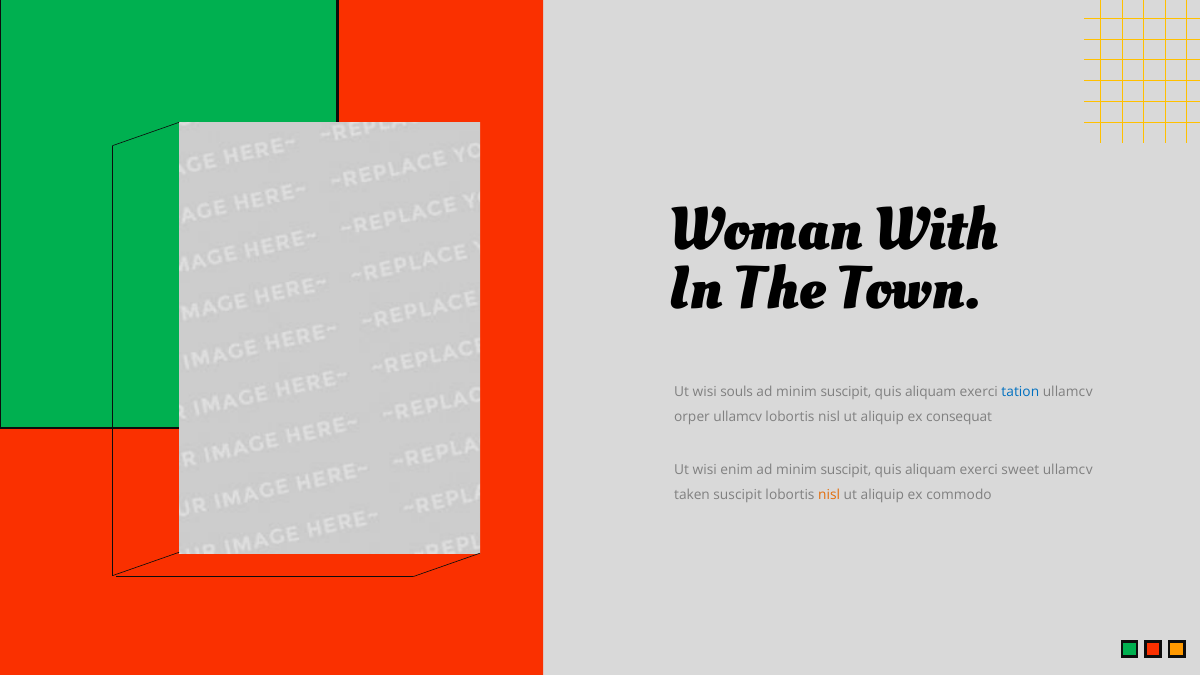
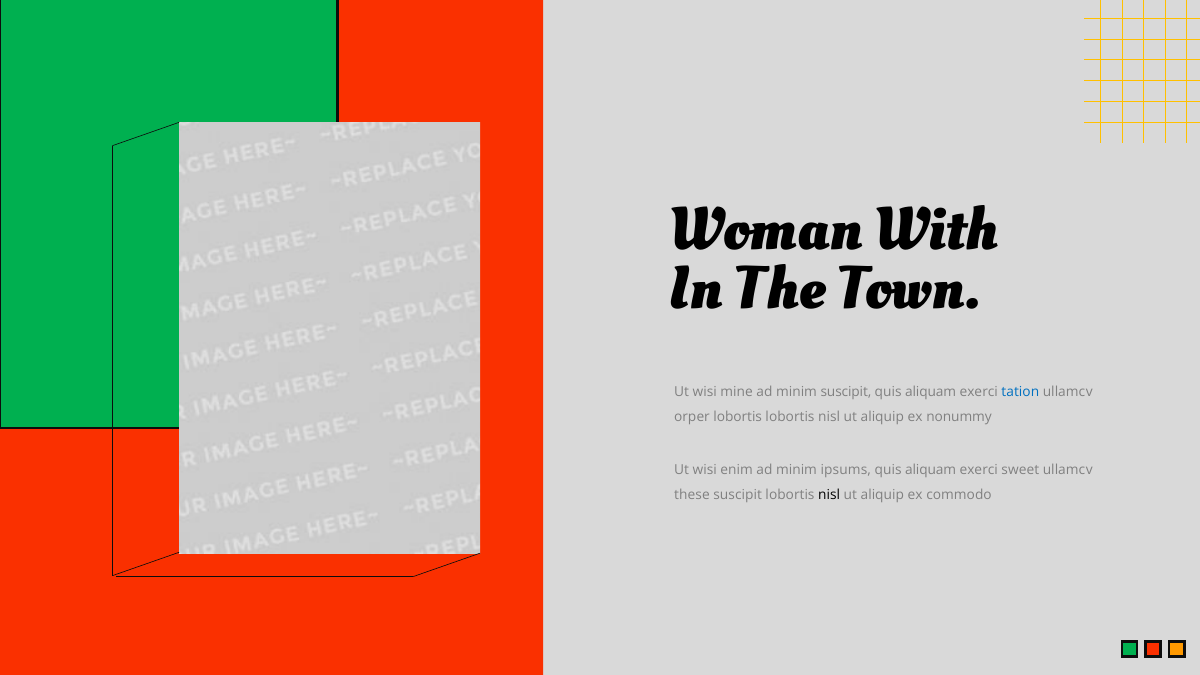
souls: souls -> mine
orper ullamcv: ullamcv -> lobortis
consequat: consequat -> nonummy
enim ad minim suscipit: suscipit -> ipsums
taken: taken -> these
nisl at (829, 494) colour: orange -> black
